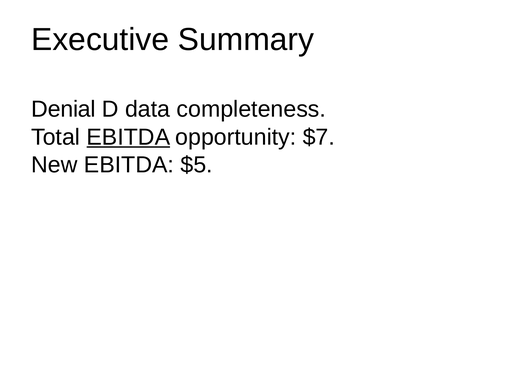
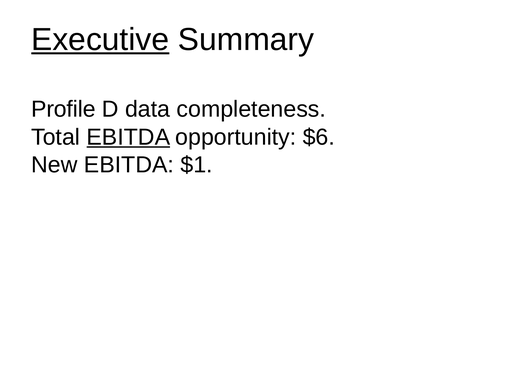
Executive underline: none -> present
Denial: Denial -> Profile
$7: $7 -> $6
$5: $5 -> $1
